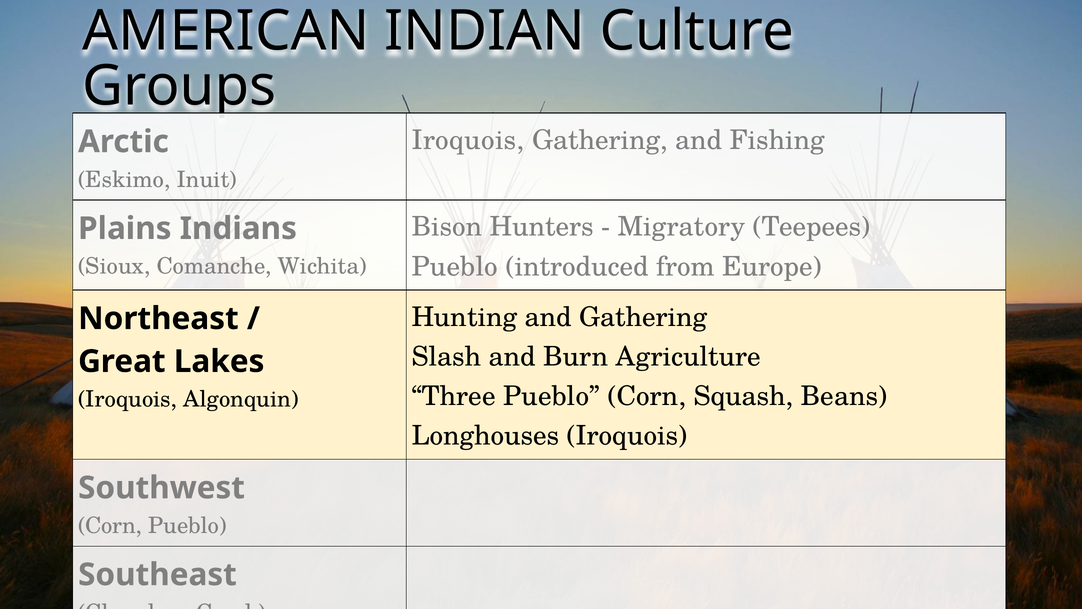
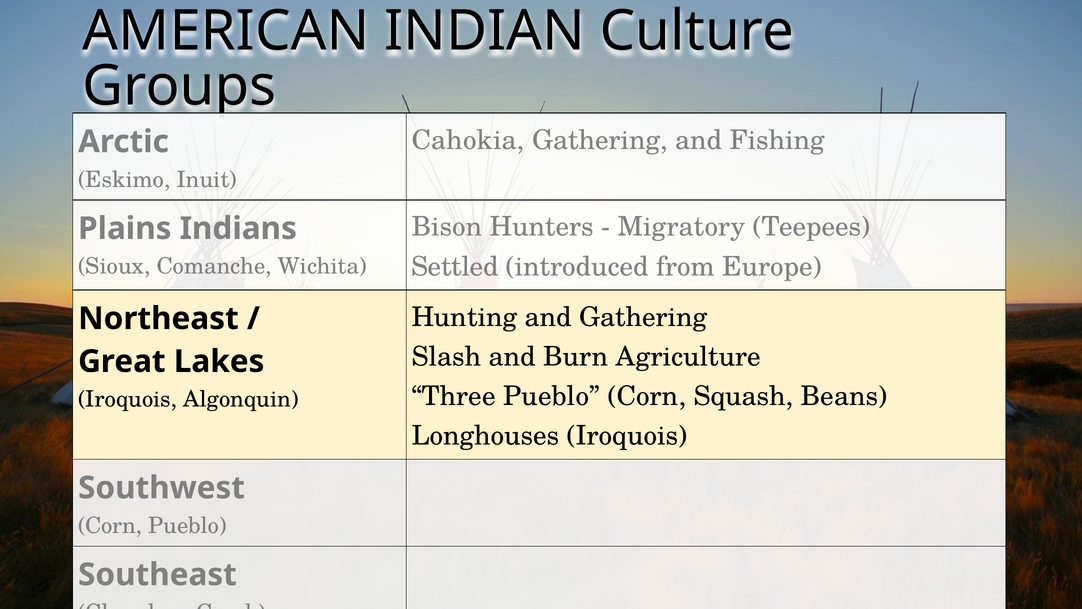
Iroquois at (468, 140): Iroquois -> Cahokia
Pueblo at (455, 267): Pueblo -> Settled
